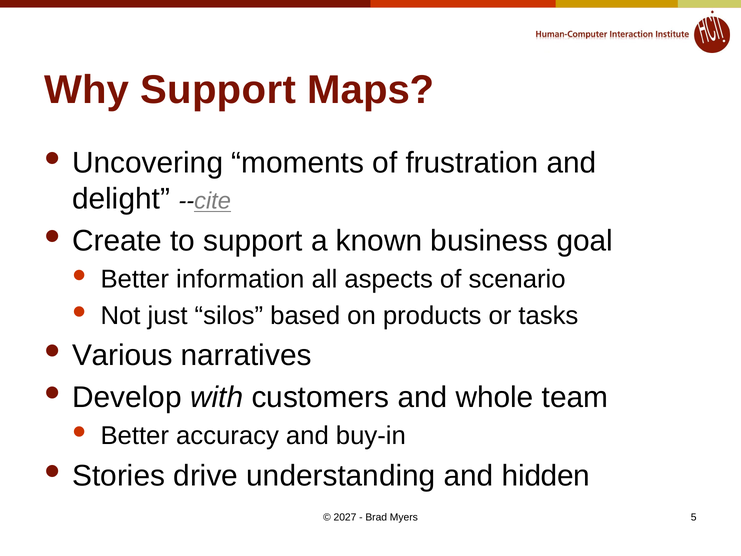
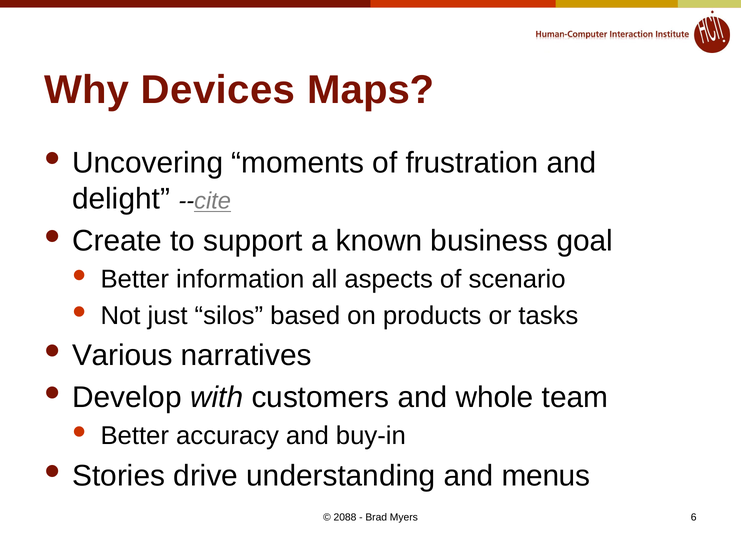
Why Support: Support -> Devices
hidden: hidden -> menus
2027: 2027 -> 2088
5: 5 -> 6
